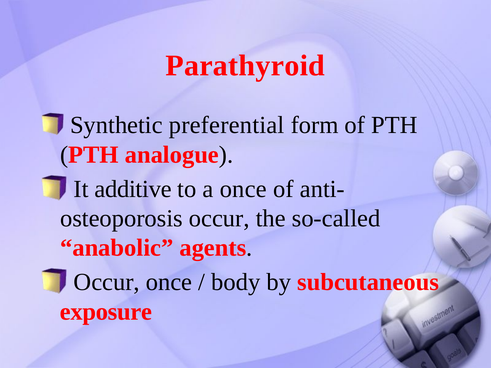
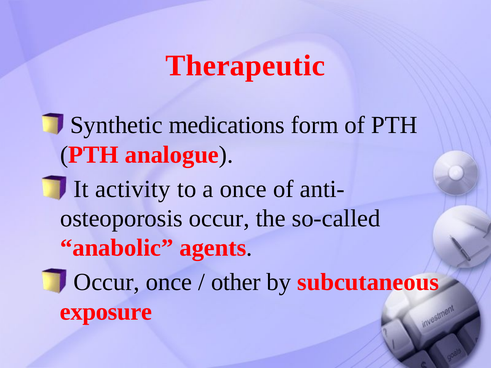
Parathyroid: Parathyroid -> Therapeutic
preferential: preferential -> medications
additive: additive -> activity
body: body -> other
